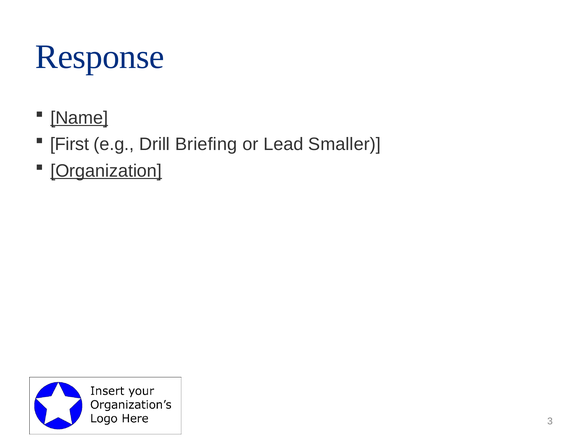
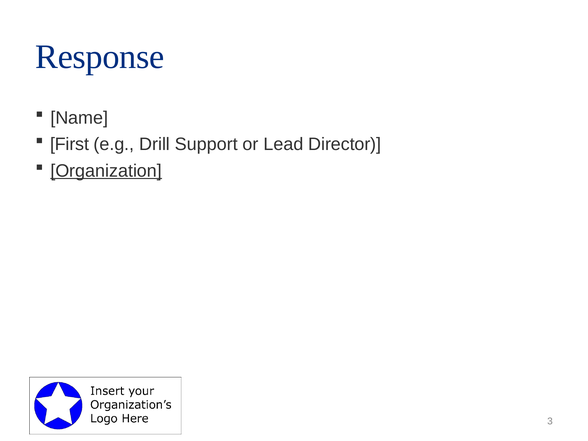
Name underline: present -> none
Briefing: Briefing -> Support
Smaller: Smaller -> Director
